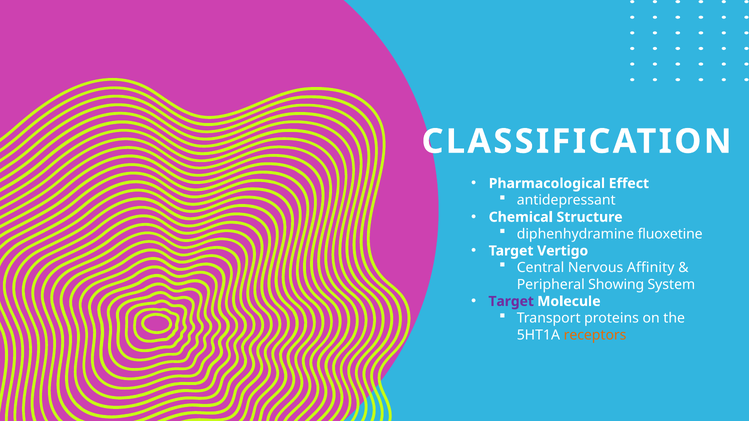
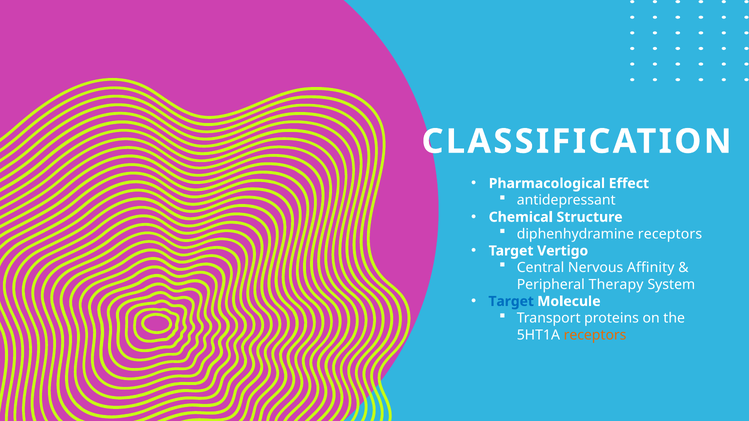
diphenhydramine fluoxetine: fluoxetine -> receptors
Showing: Showing -> Therapy
Target at (511, 302) colour: purple -> blue
